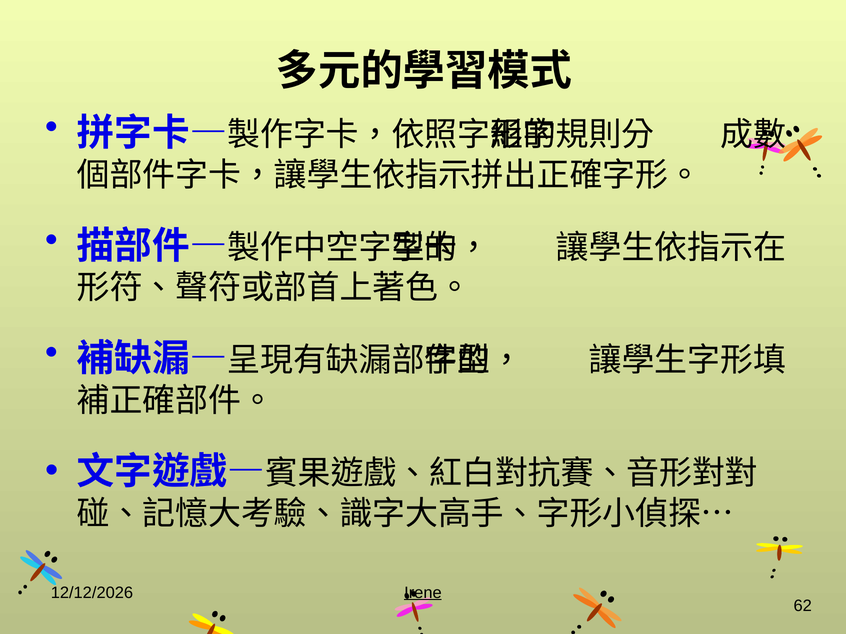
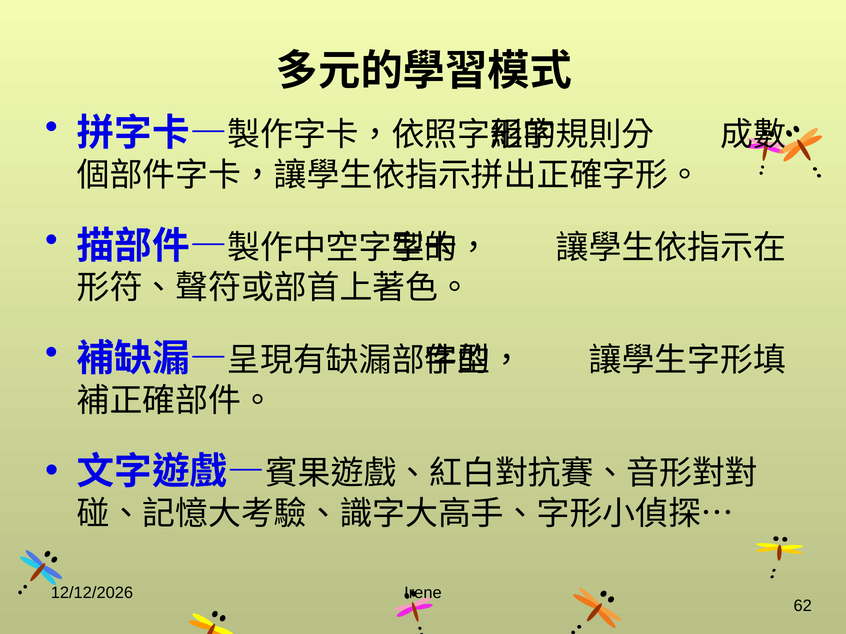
Irene underline: present -> none
